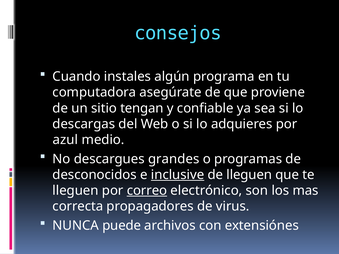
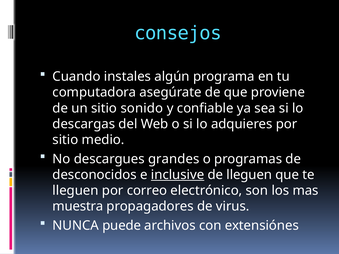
tengan: tengan -> sonido
azul at (65, 140): azul -> sitio
correo underline: present -> none
correcta: correcta -> muestra
